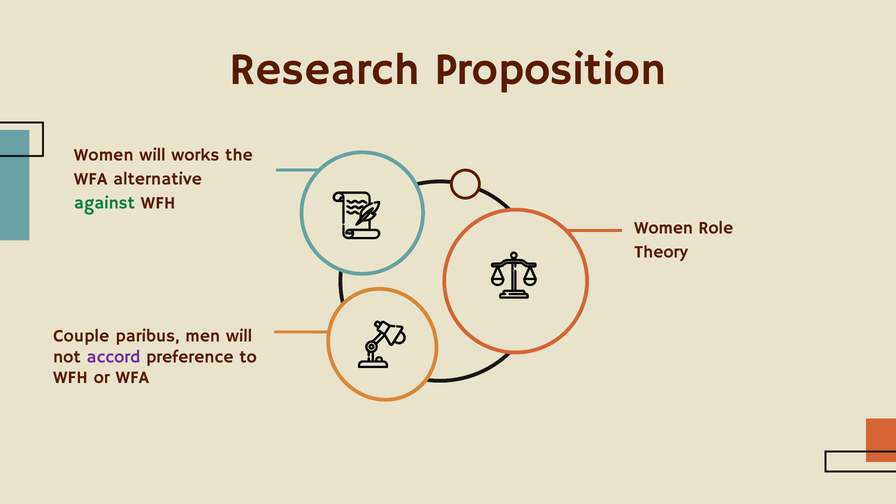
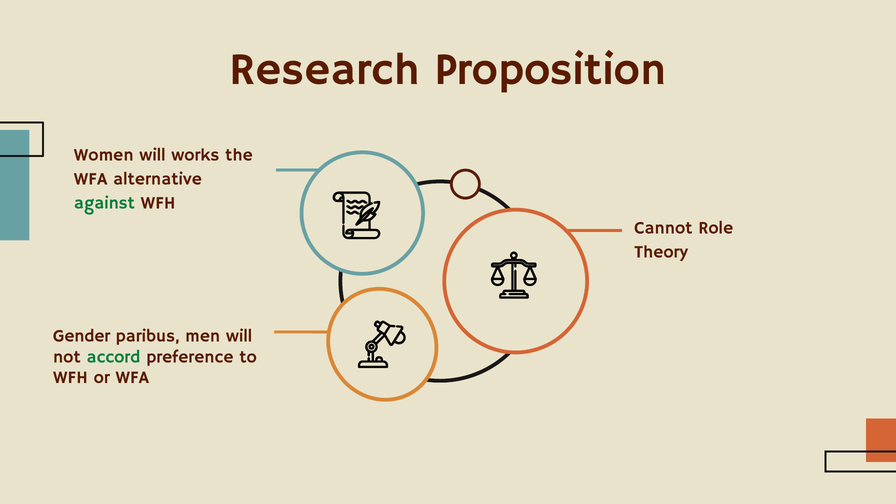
Women at (664, 228): Women -> Cannot
Couple: Couple -> Gender
accord colour: purple -> green
